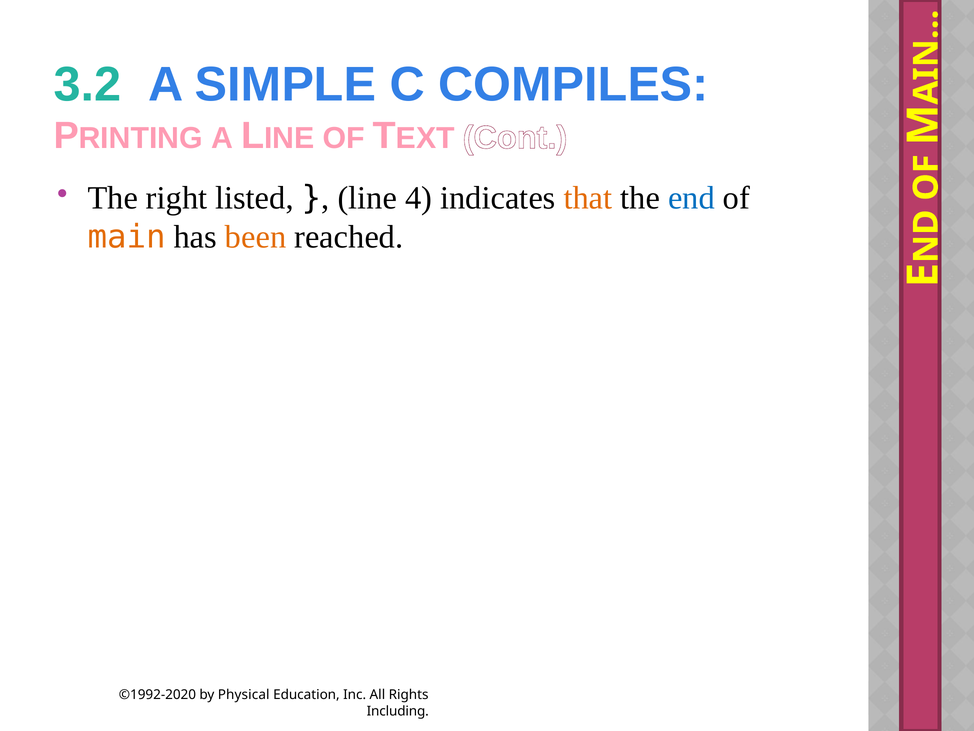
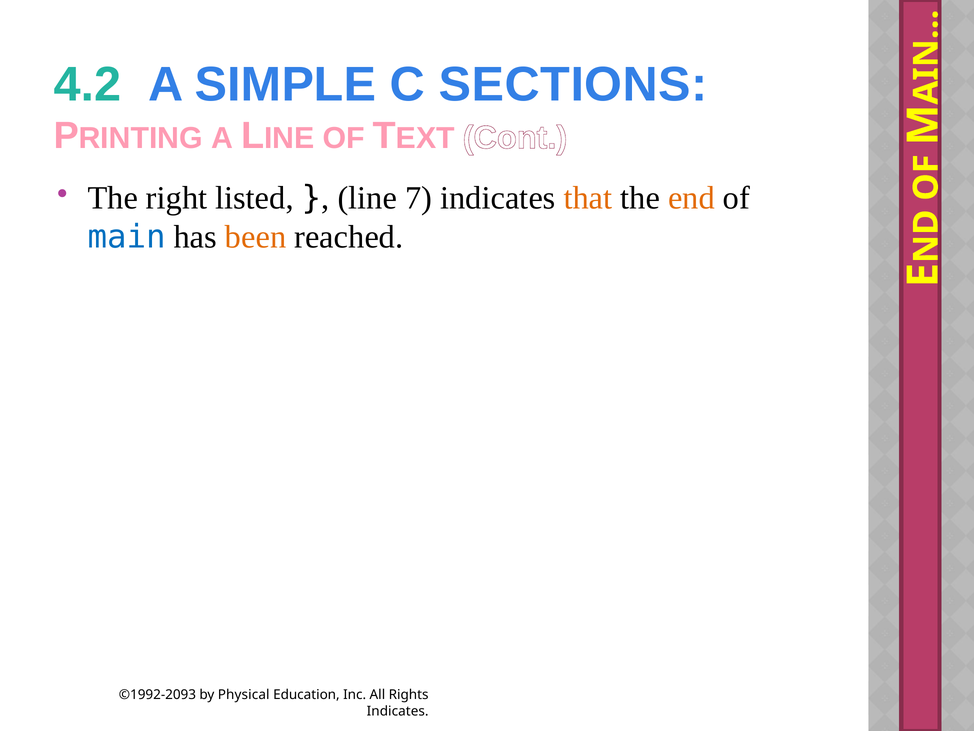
3.2: 3.2 -> 4.2
COMPILES: COMPILES -> SECTIONS
4: 4 -> 7
end colour: blue -> orange
main colour: orange -> blue
©1992-2020: ©1992-2020 -> ©1992-2093
Including at (398, 711): Including -> Indicates
